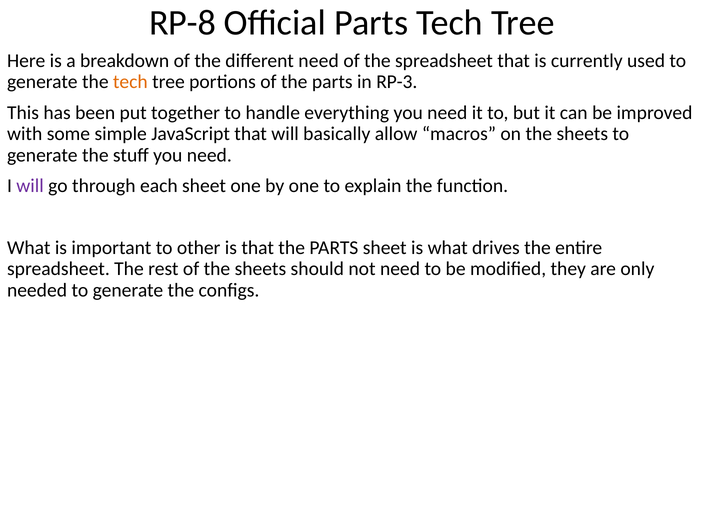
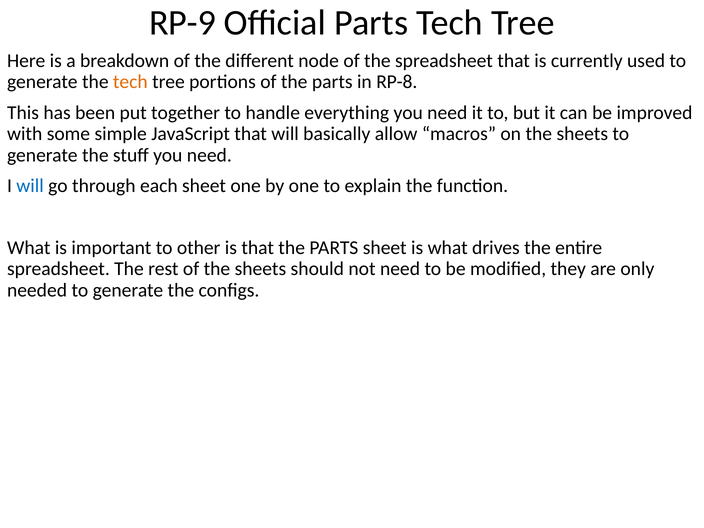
RP-8: RP-8 -> RP-9
different need: need -> node
RP-3: RP-3 -> RP-8
will at (30, 186) colour: purple -> blue
